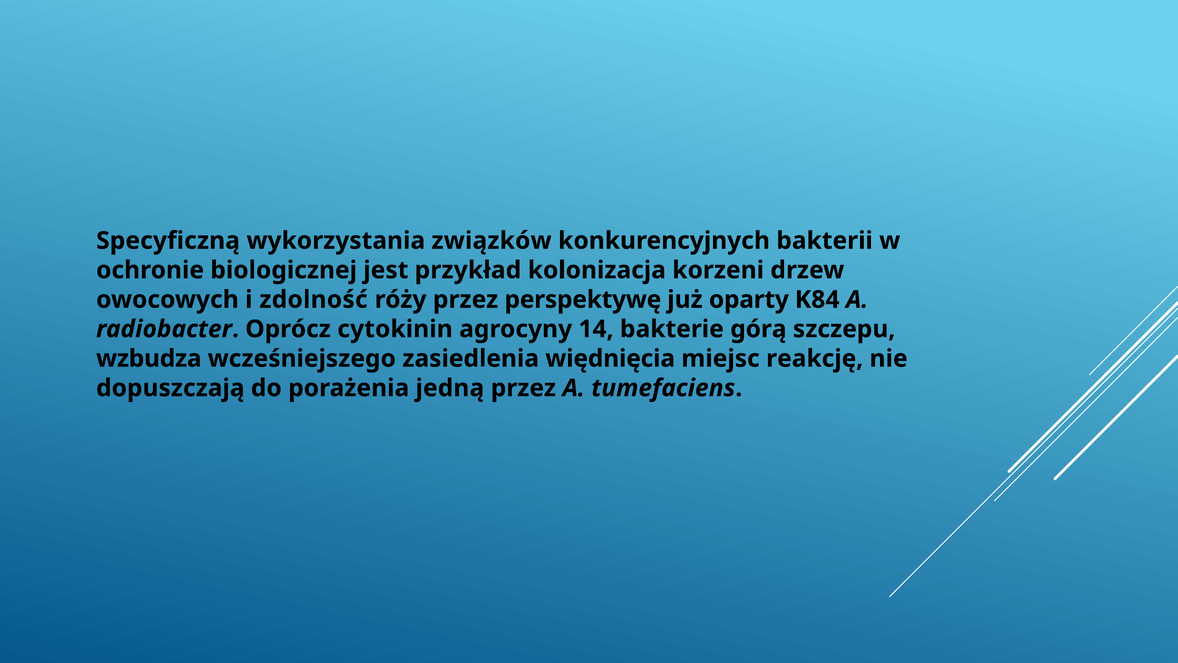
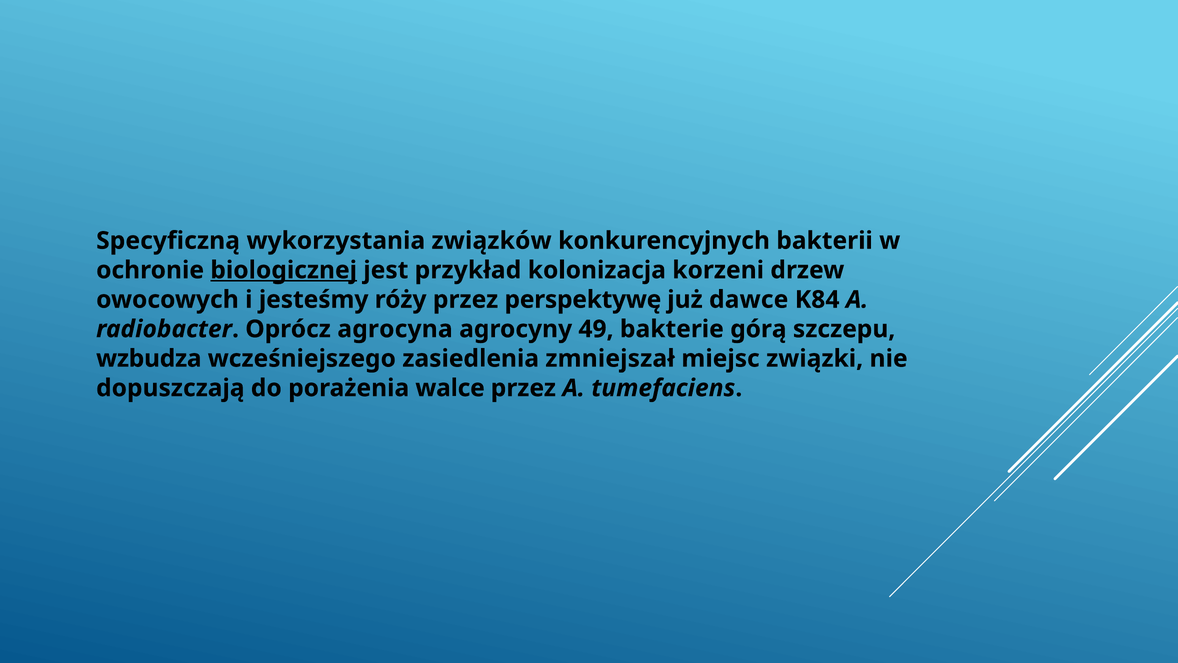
biologicznej underline: none -> present
zdolność: zdolność -> jesteśmy
oparty: oparty -> dawce
cytokinin: cytokinin -> agrocyna
14: 14 -> 49
więdnięcia: więdnięcia -> zmniejszał
reakcję: reakcję -> związki
jedną: jedną -> walce
